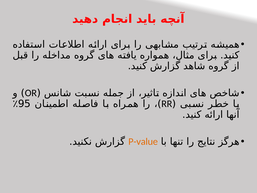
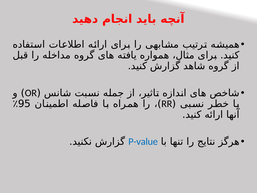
P-value colour: orange -> blue
